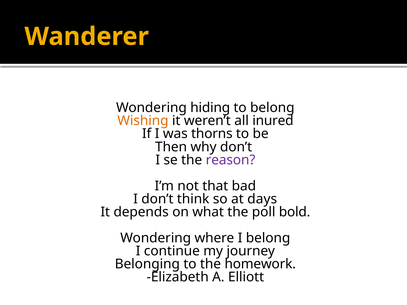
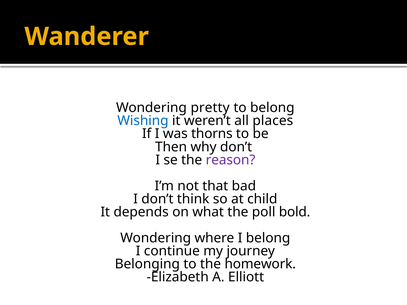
hiding: hiding -> pretty
Wishing colour: orange -> blue
inured: inured -> places
days: days -> child
